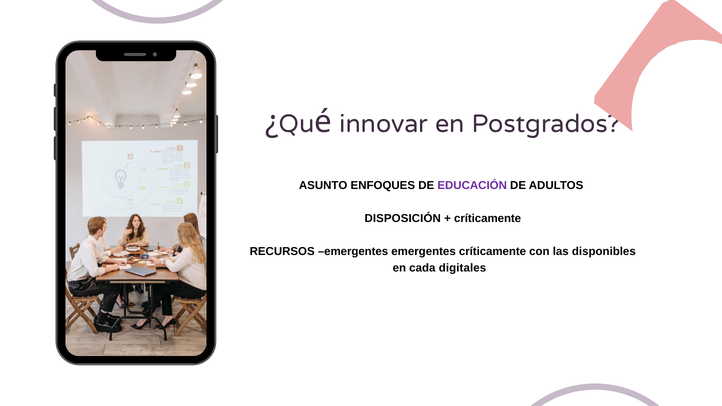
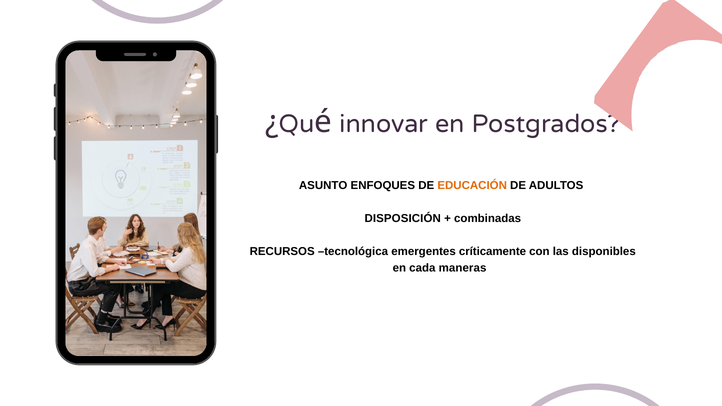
EDUCACIÓN colour: purple -> orange
críticamente at (488, 218): críticamente -> combinadas
RECURSOS emergentes: emergentes -> tecnológica
digitales: digitales -> maneras
